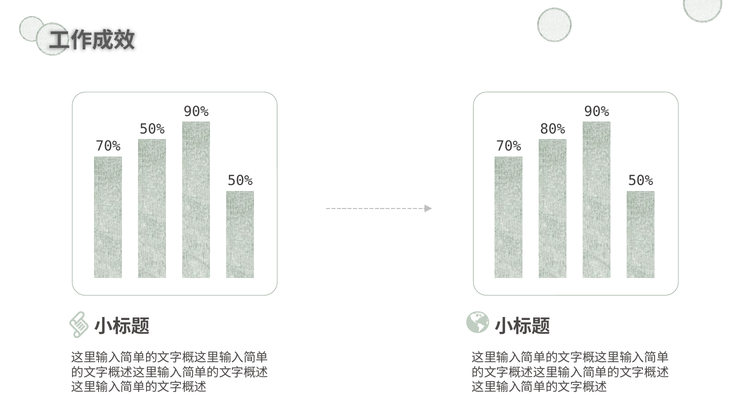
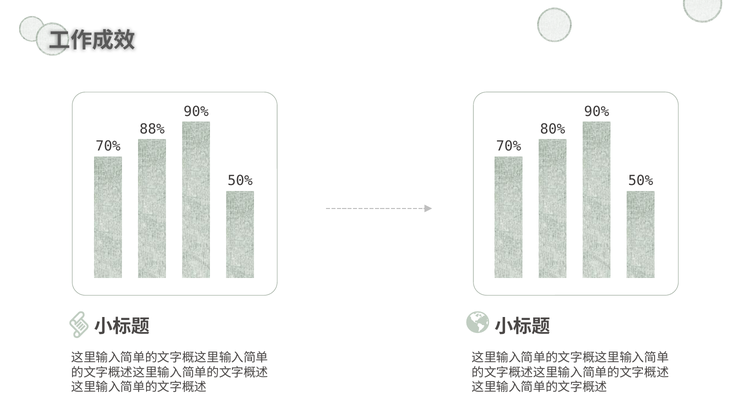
50% at (152, 129): 50% -> 88%
